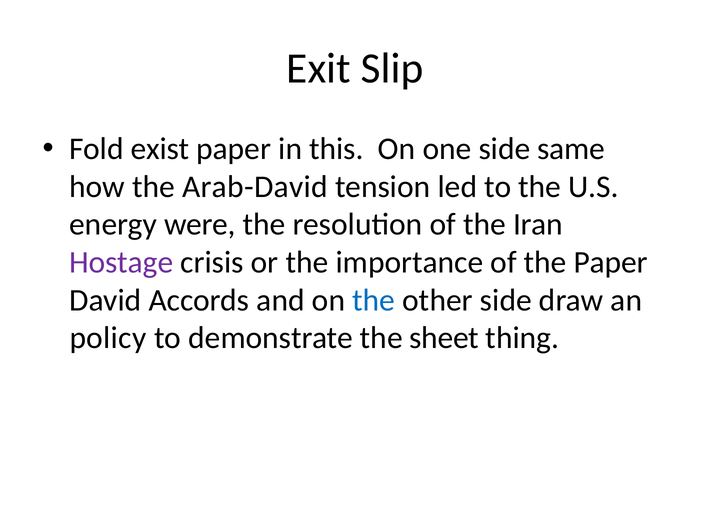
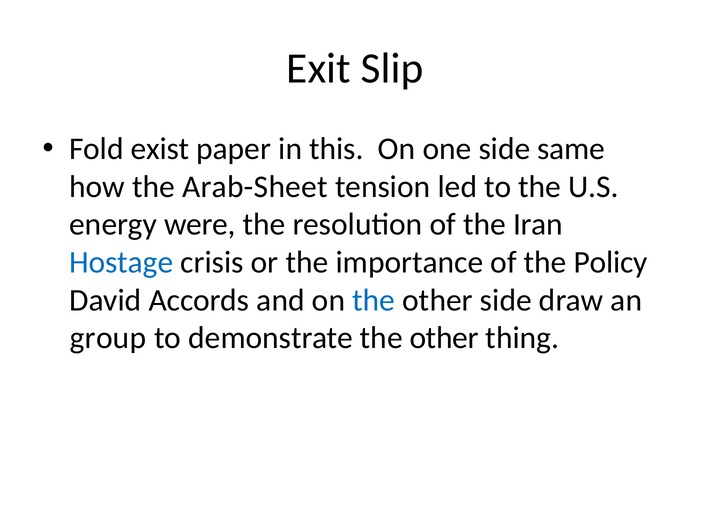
Arab-David: Arab-David -> Arab-Sheet
Hostage colour: purple -> blue
the Paper: Paper -> Policy
policy: policy -> group
demonstrate the sheet: sheet -> other
